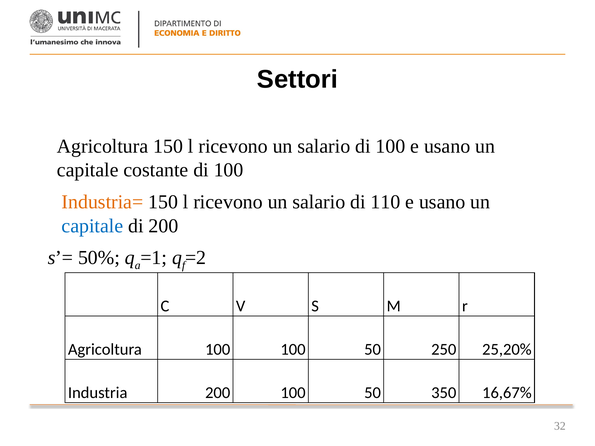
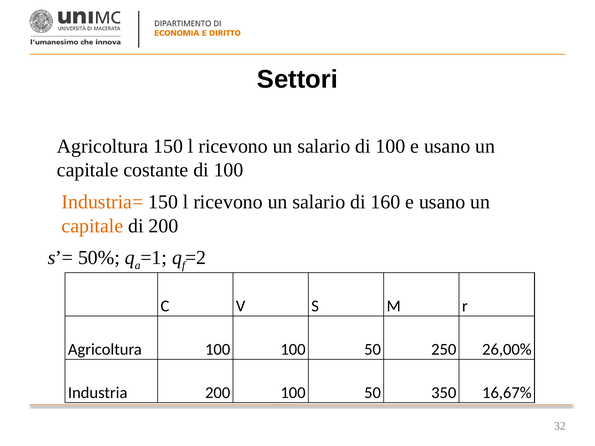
110: 110 -> 160
capitale at (92, 226) colour: blue -> orange
25,20%: 25,20% -> 26,00%
